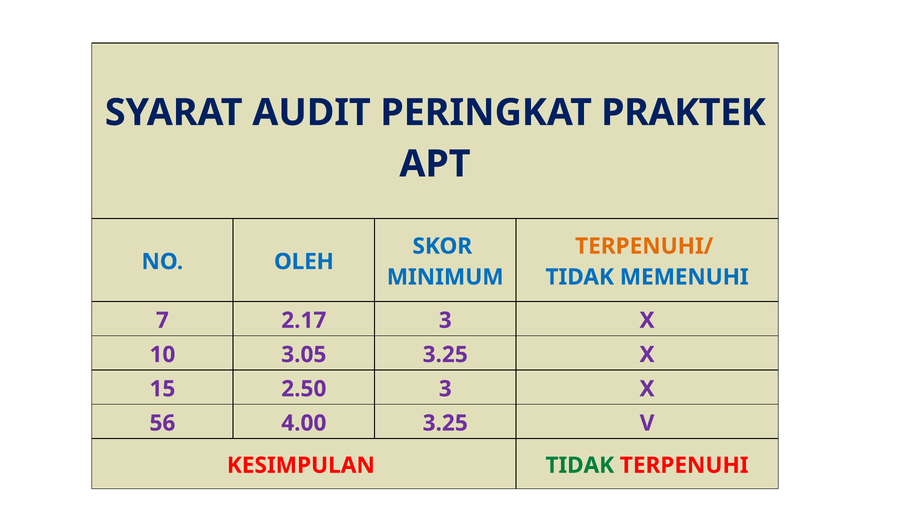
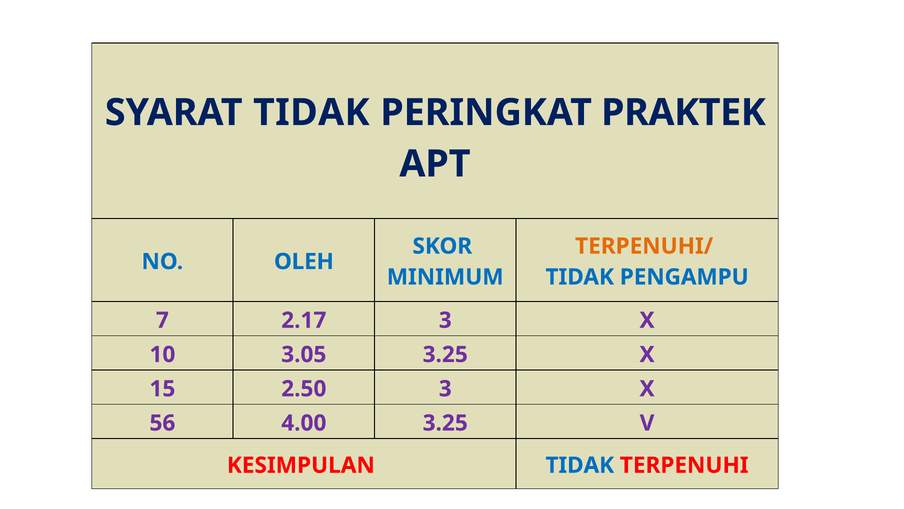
SYARAT AUDIT: AUDIT -> TIDAK
MEMENUHI: MEMENUHI -> PENGAMPU
TIDAK at (580, 465) colour: green -> blue
